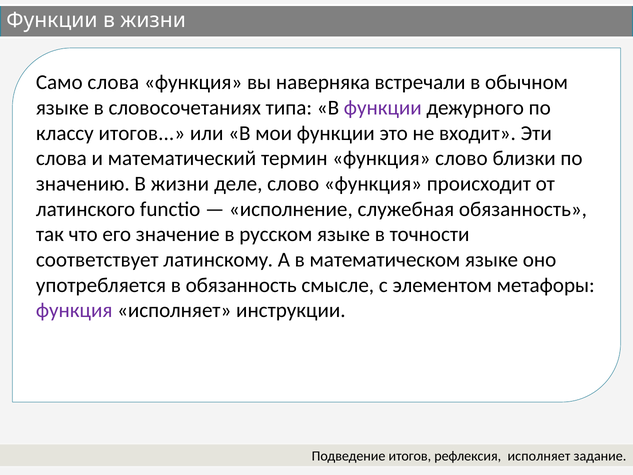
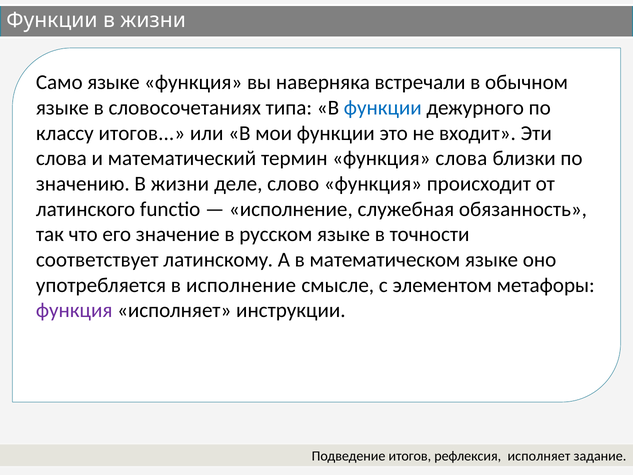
Само слова: слова -> языке
функции at (383, 108) colour: purple -> blue
функция слово: слово -> слова
в обязанность: обязанность -> исполнение
